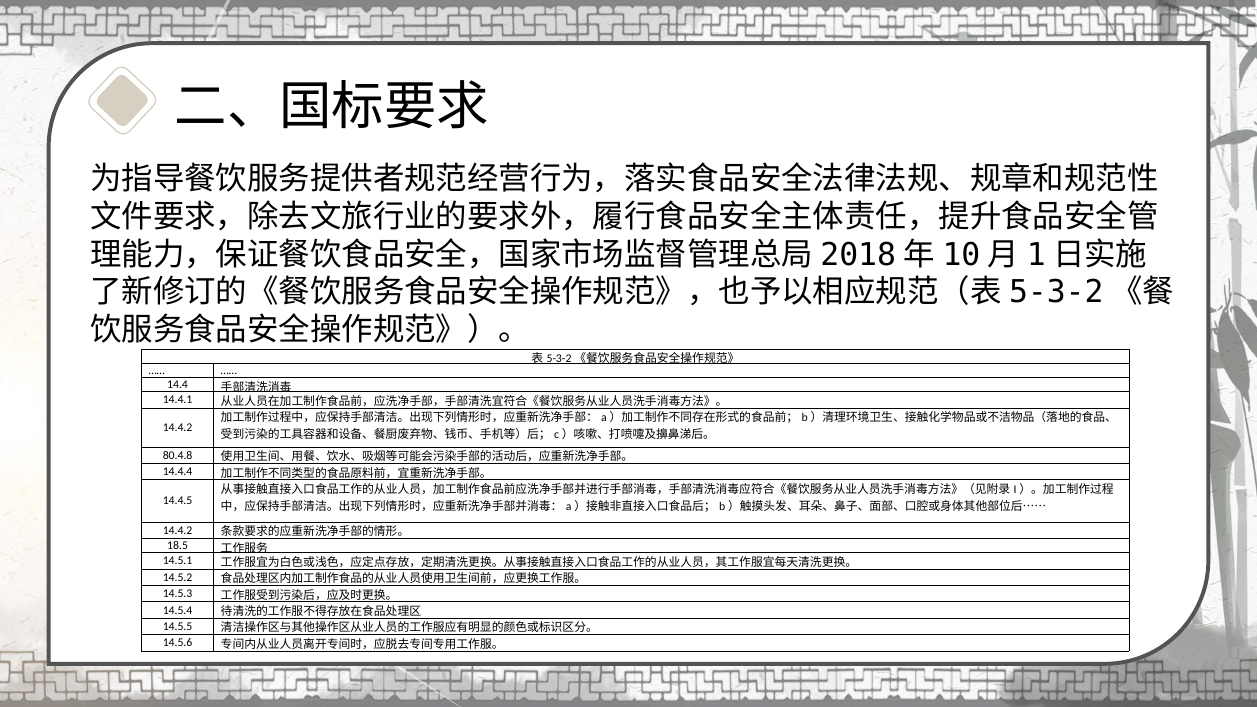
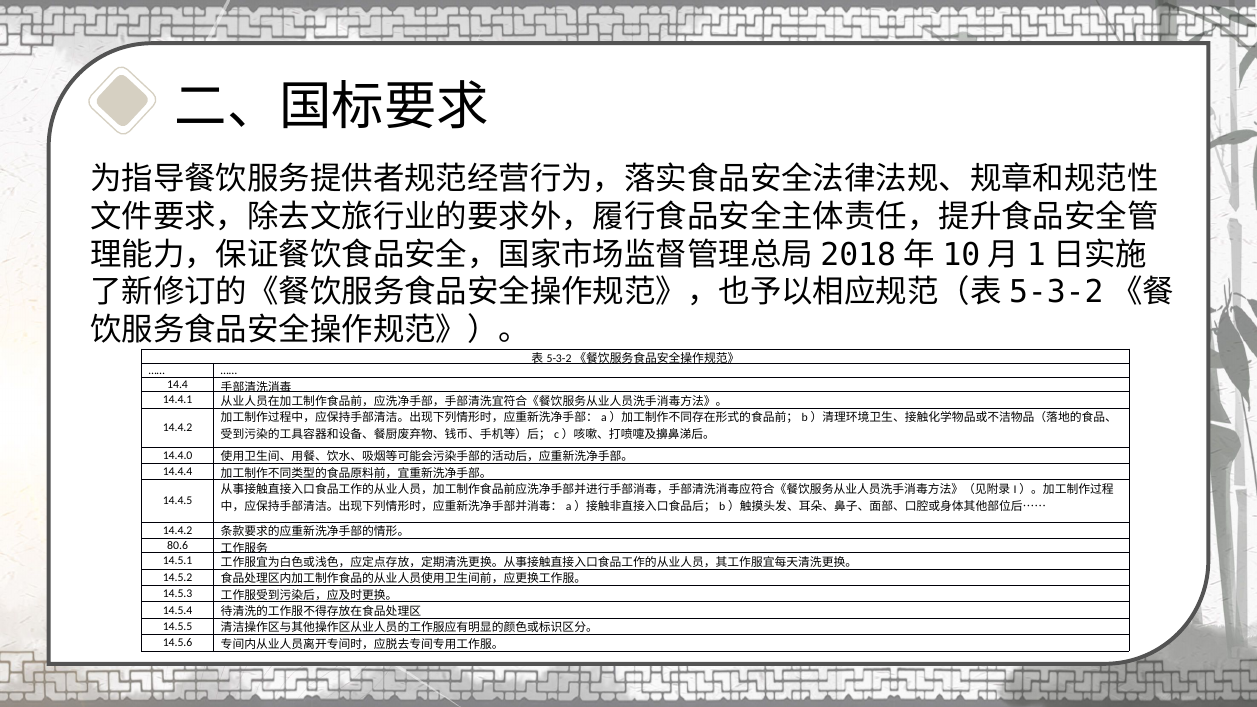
80.4.8: 80.4.8 -> 14.4.0
18.5: 18.5 -> 80.6
